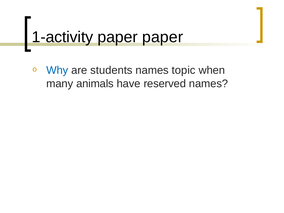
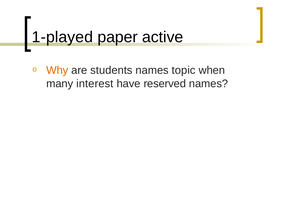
1-activity: 1-activity -> 1-played
paper paper: paper -> active
Why colour: blue -> orange
animals: animals -> interest
